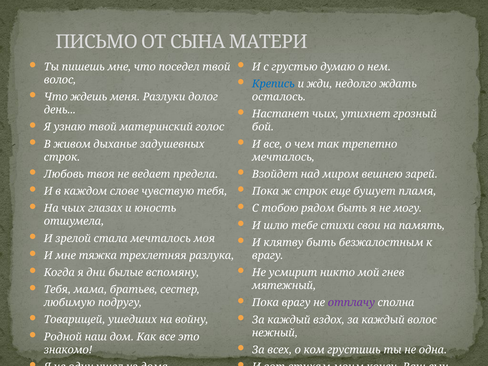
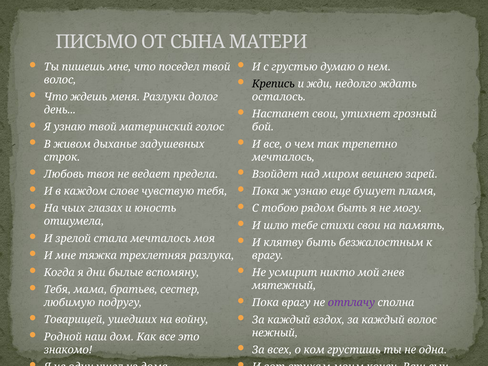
Крепись colour: blue -> black
Настанет чьих: чьих -> свои
ж строк: строк -> узнаю
